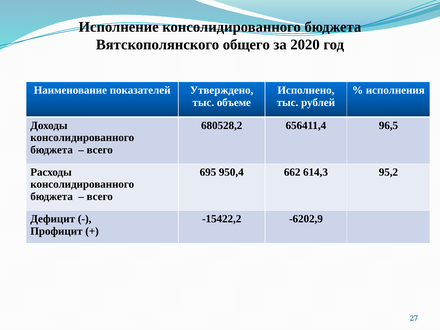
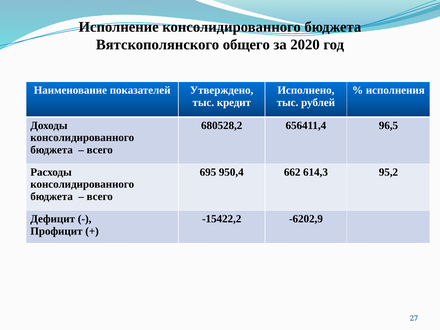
объеме: объеме -> кредит
